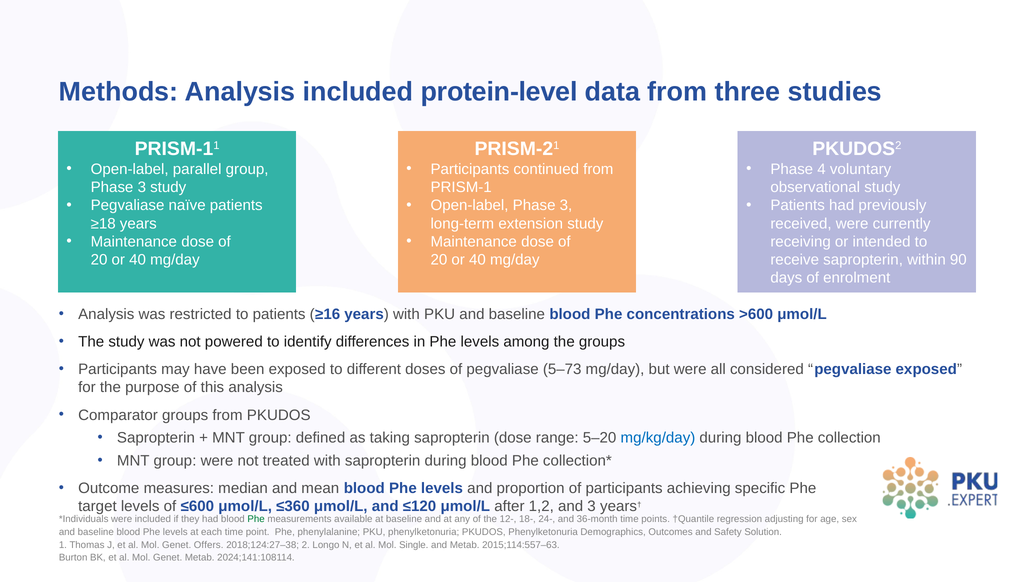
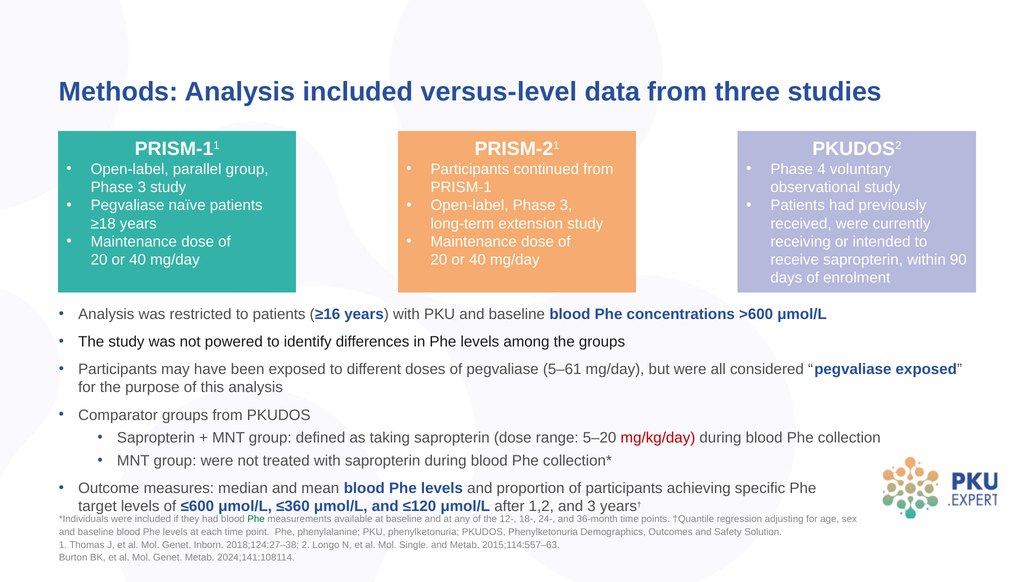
protein-level: protein-level -> versus-level
5–73: 5–73 -> 5–61
mg/kg/day colour: blue -> red
Offers: Offers -> Inborn
